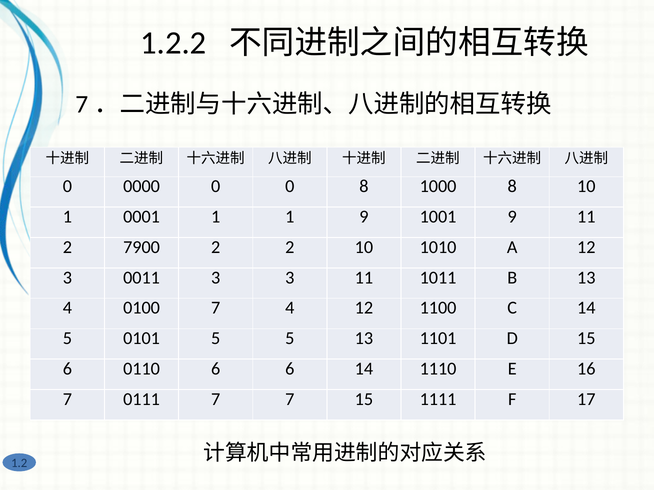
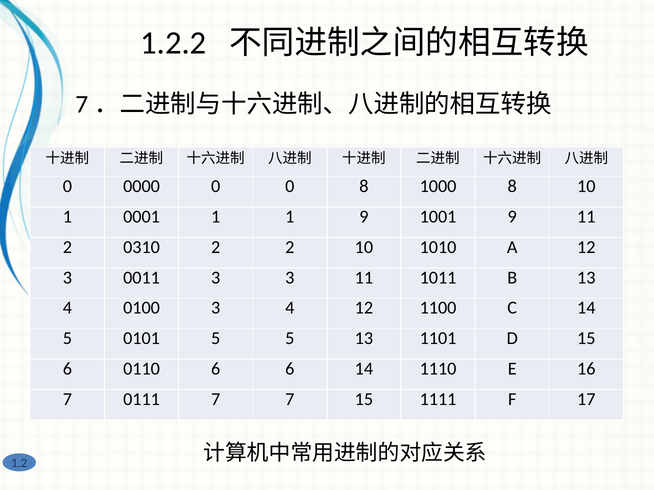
7900: 7900 -> 0310
0100 7: 7 -> 3
